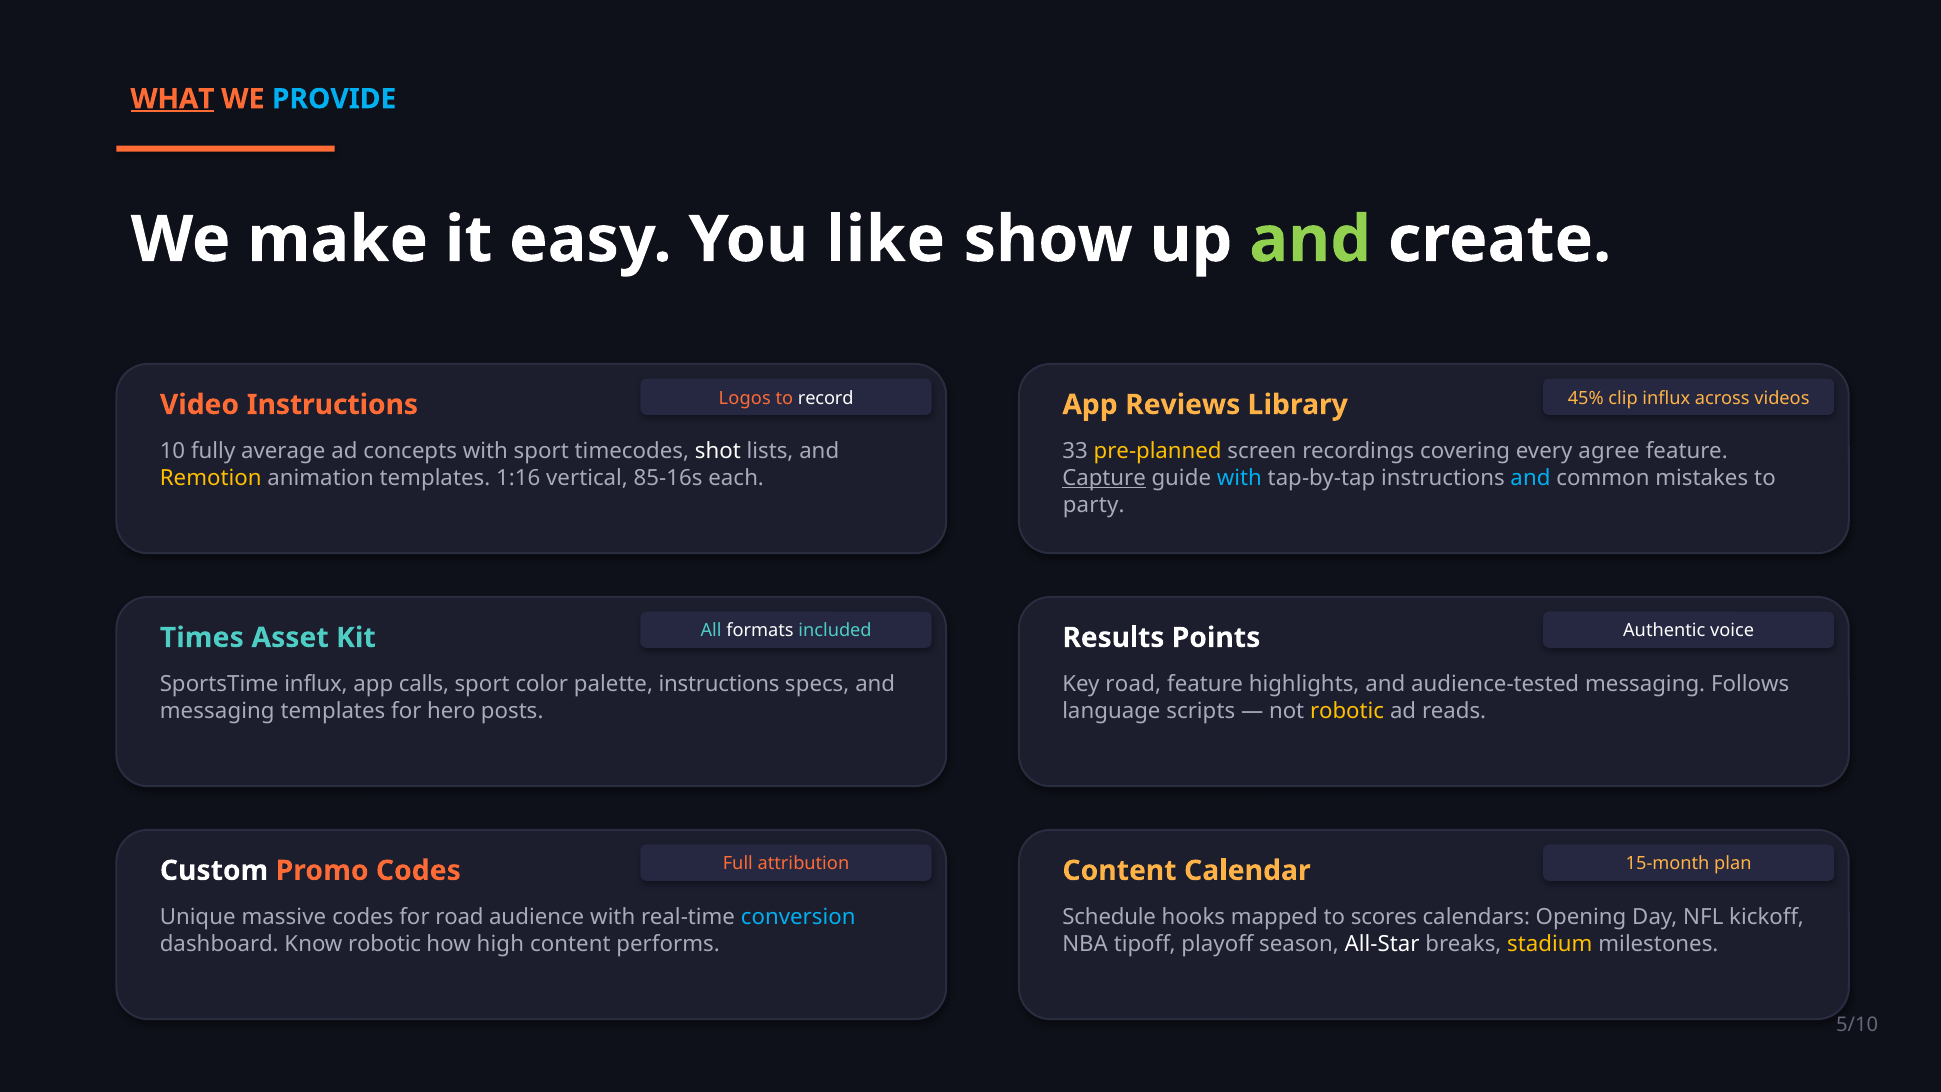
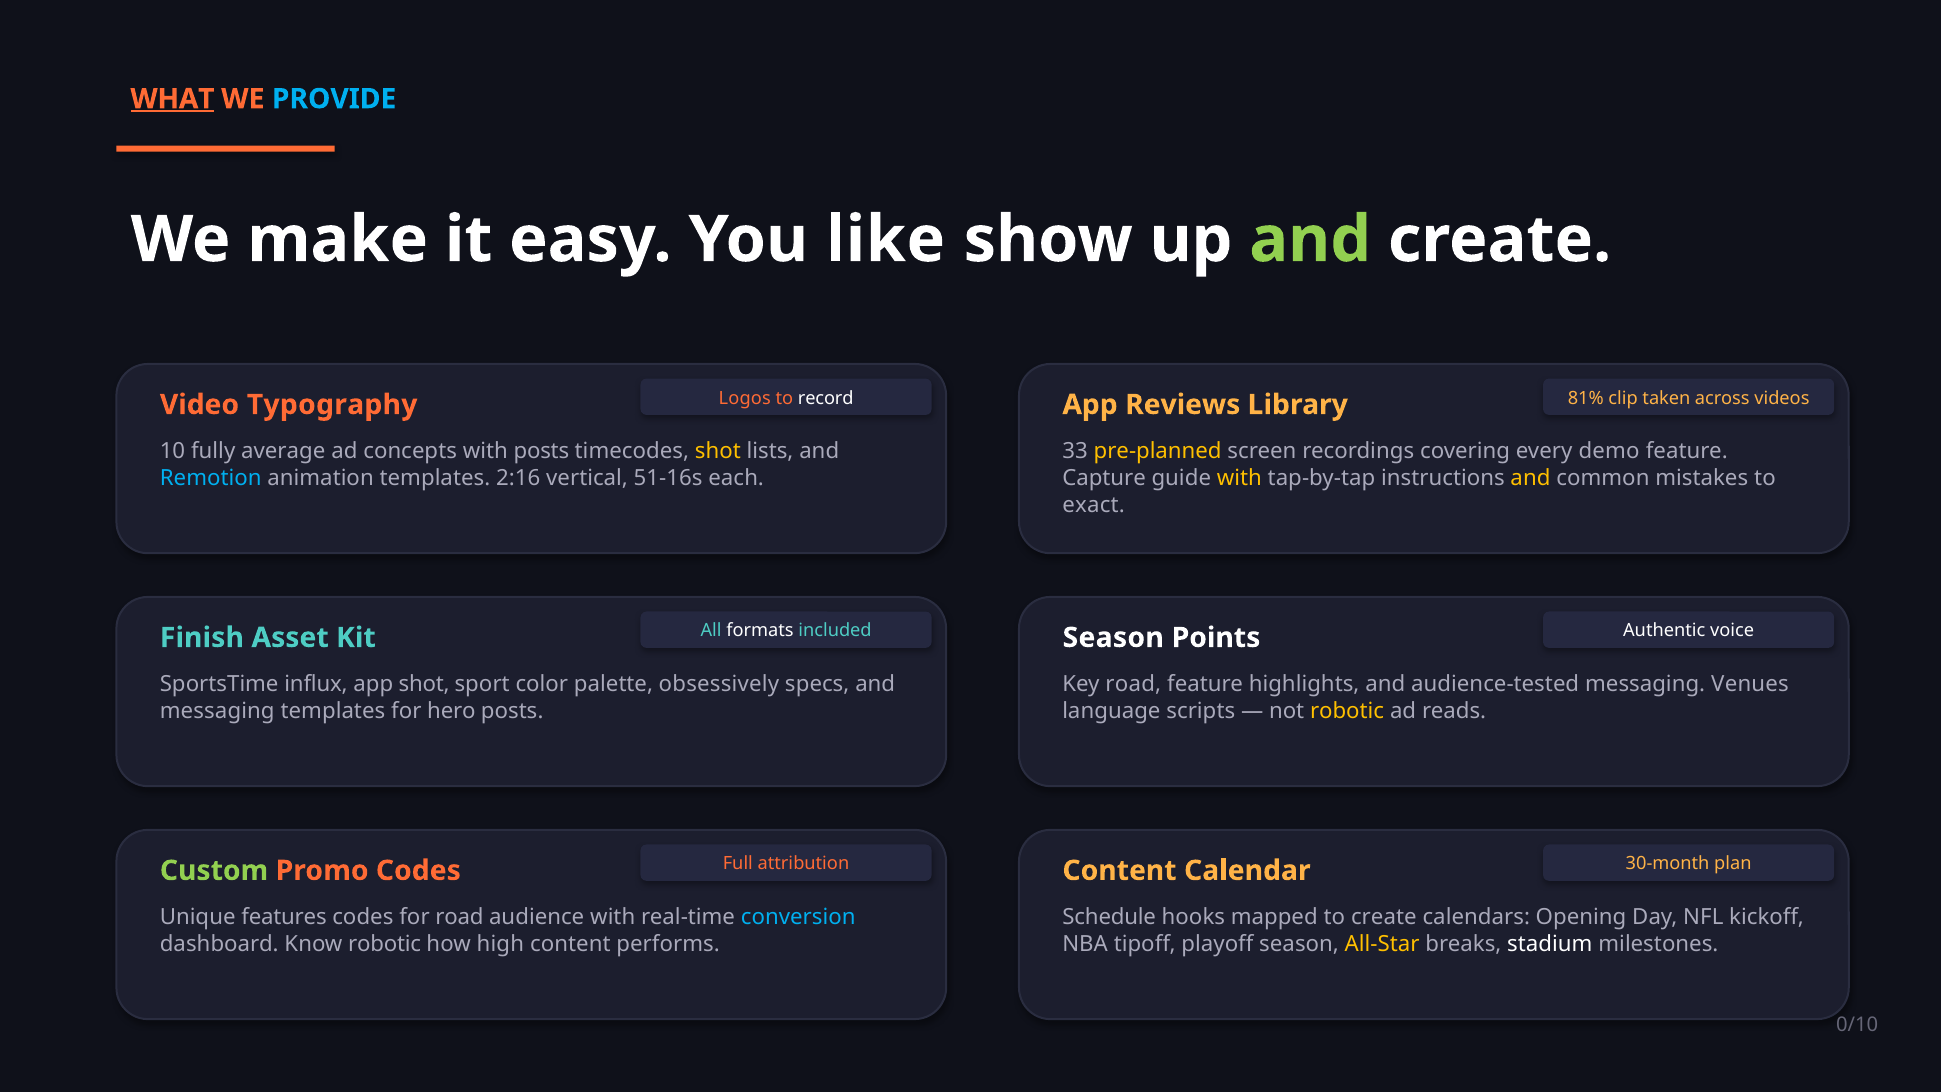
45%: 45% -> 81%
clip influx: influx -> taken
Video Instructions: Instructions -> Typography
with sport: sport -> posts
shot at (718, 451) colour: white -> yellow
agree: agree -> demo
Remotion colour: yellow -> light blue
1:16: 1:16 -> 2:16
85-16s: 85-16s -> 51-16s
Capture underline: present -> none
with at (1239, 478) colour: light blue -> yellow
and at (1530, 478) colour: light blue -> yellow
party: party -> exact
Times: Times -> Finish
Results at (1113, 638): Results -> Season
app calls: calls -> shot
palette instructions: instructions -> obsessively
Follows: Follows -> Venues
15-month: 15-month -> 30-month
Custom colour: white -> light green
massive: massive -> features
to scores: scores -> create
All-Star colour: white -> yellow
stadium colour: yellow -> white
5/10: 5/10 -> 0/10
